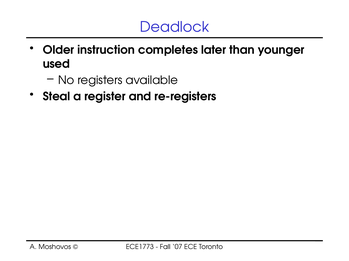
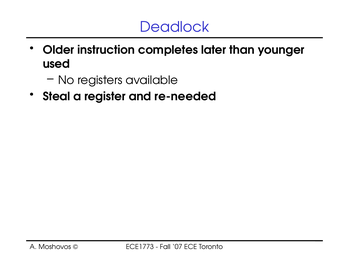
re-registers: re-registers -> re-needed
